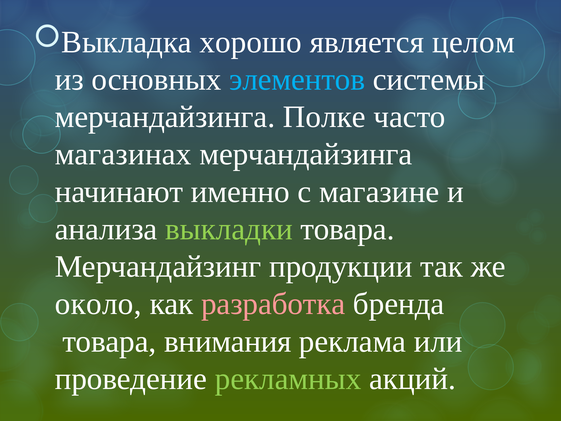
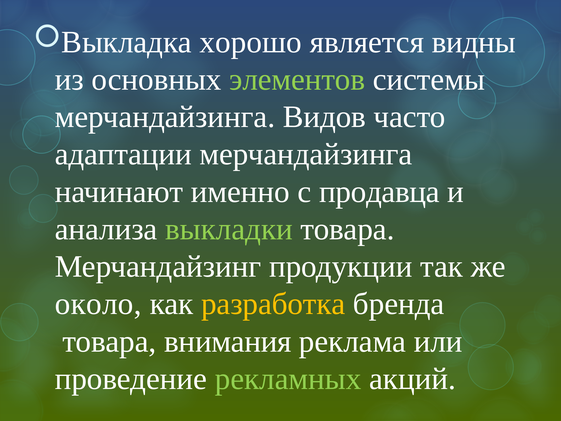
целом: целом -> видны
элементов colour: light blue -> light green
Полке: Полке -> Видов
магазинах: магазинах -> адаптации
магазине: магазине -> продавца
разработка colour: pink -> yellow
